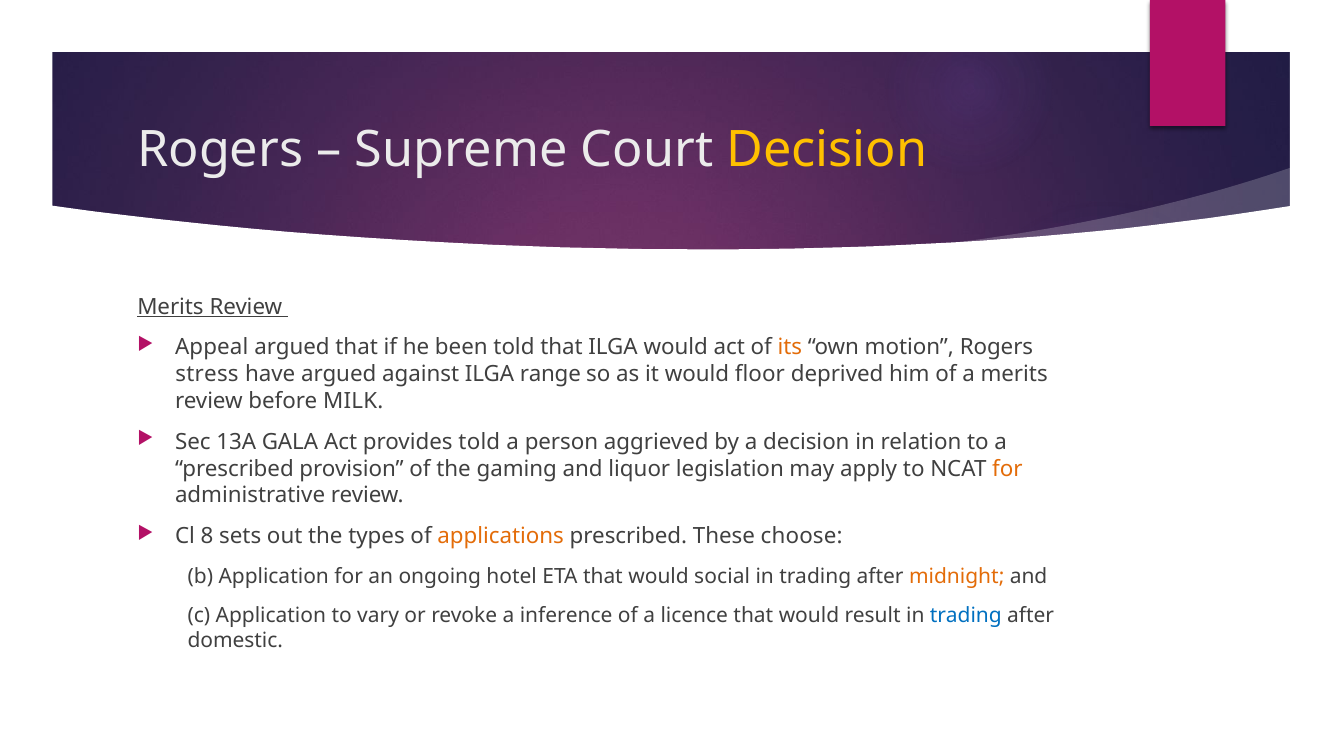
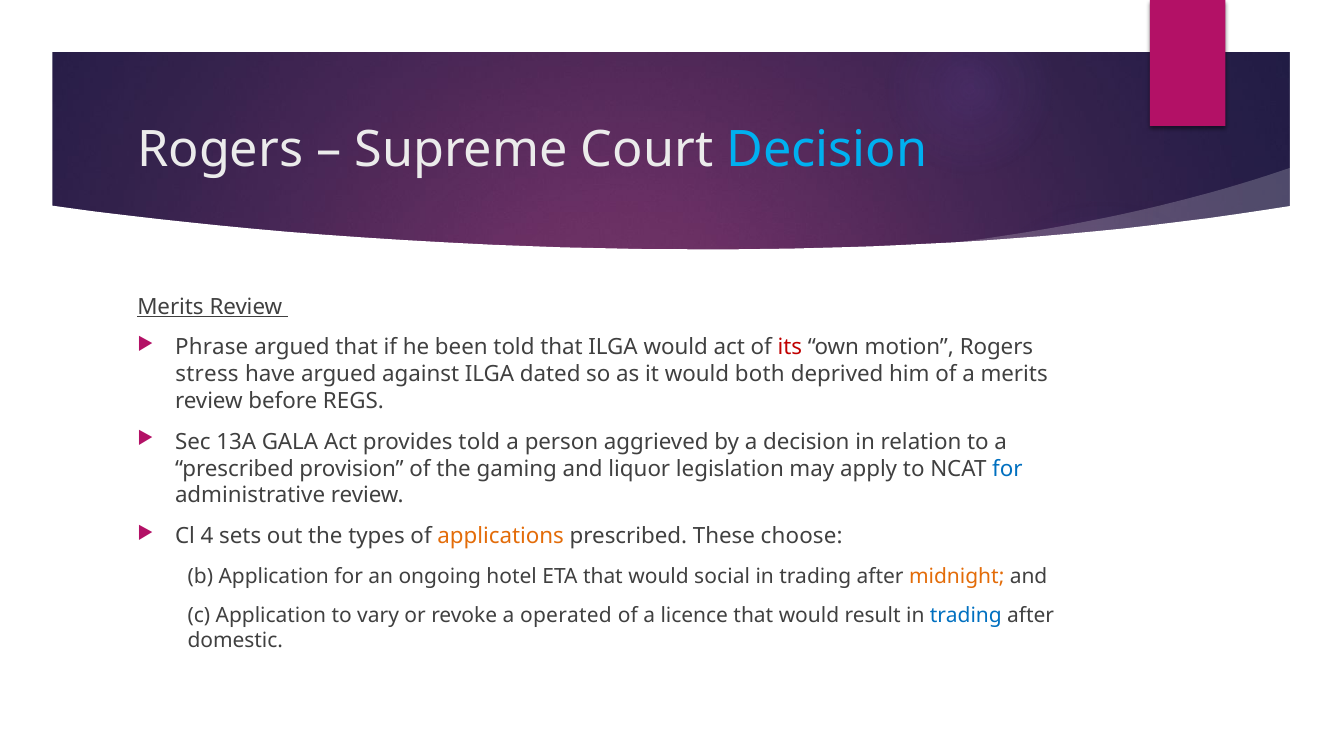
Decision at (827, 150) colour: yellow -> light blue
Appeal: Appeal -> Phrase
its colour: orange -> red
range: range -> dated
floor: floor -> both
MILK: MILK -> REGS
for at (1007, 469) colour: orange -> blue
8: 8 -> 4
inference: inference -> operated
